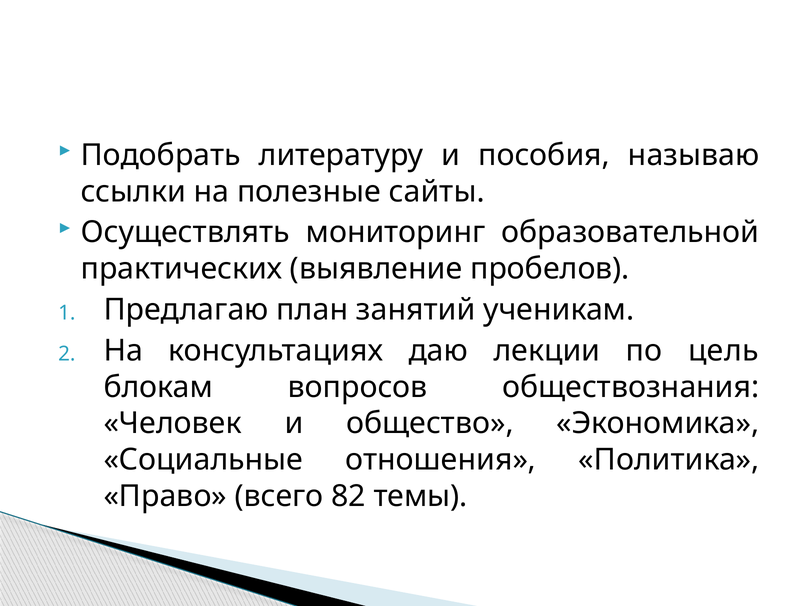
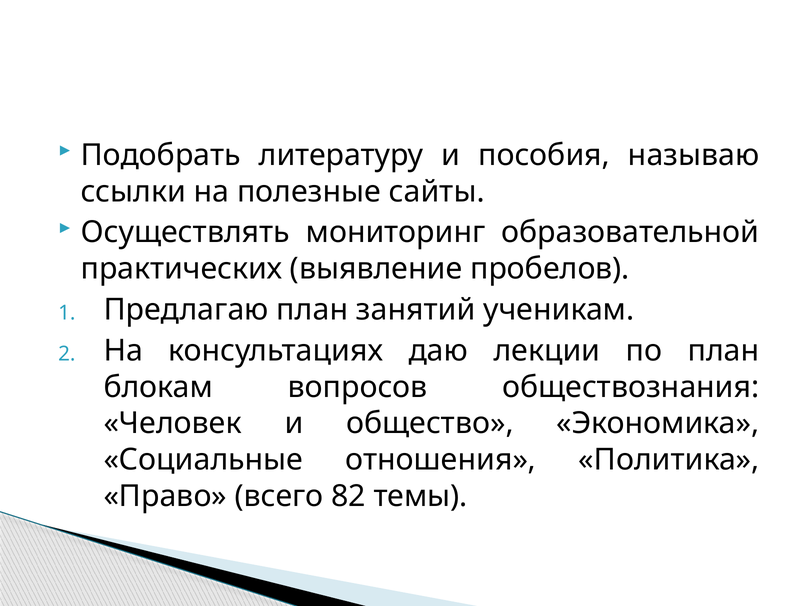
по цель: цель -> план
